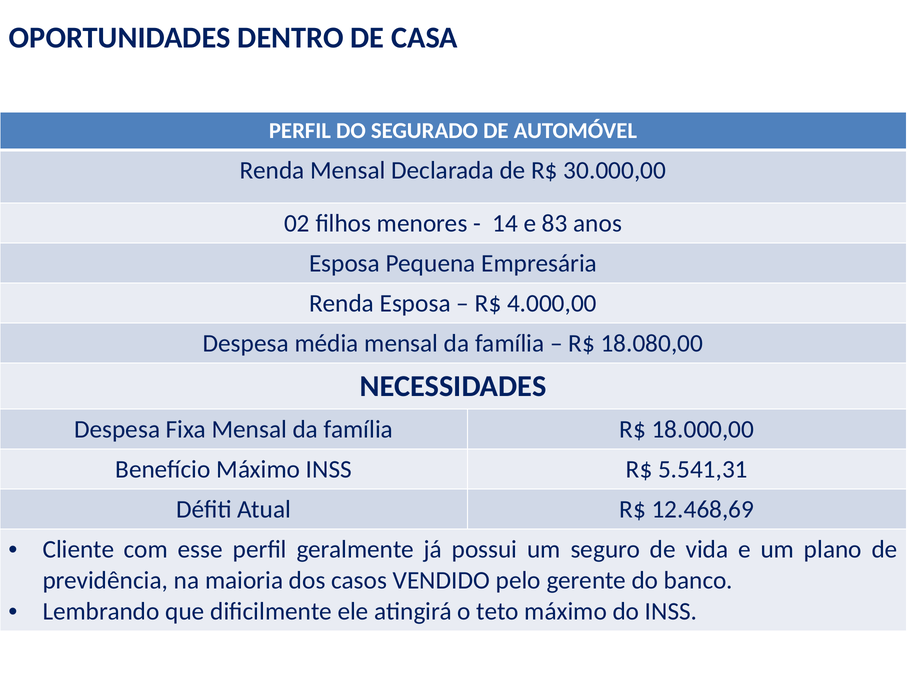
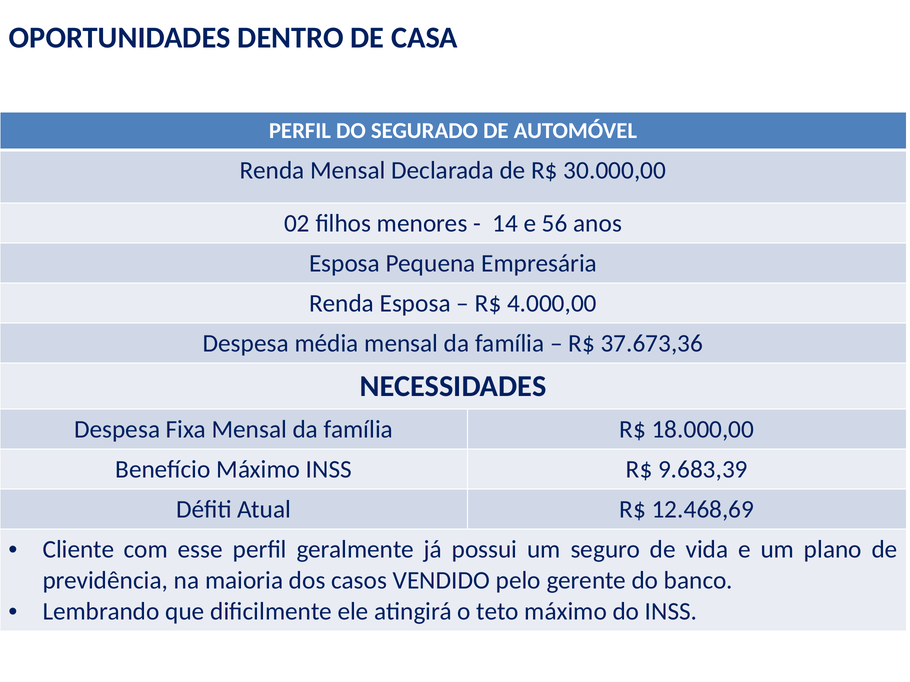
83: 83 -> 56
18.080,00: 18.080,00 -> 37.673,36
5.541,31: 5.541,31 -> 9.683,39
